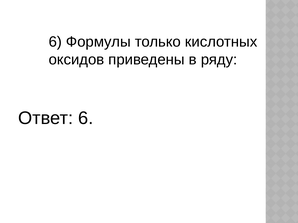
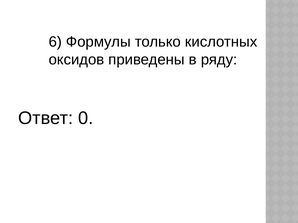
Ответ 6: 6 -> 0
